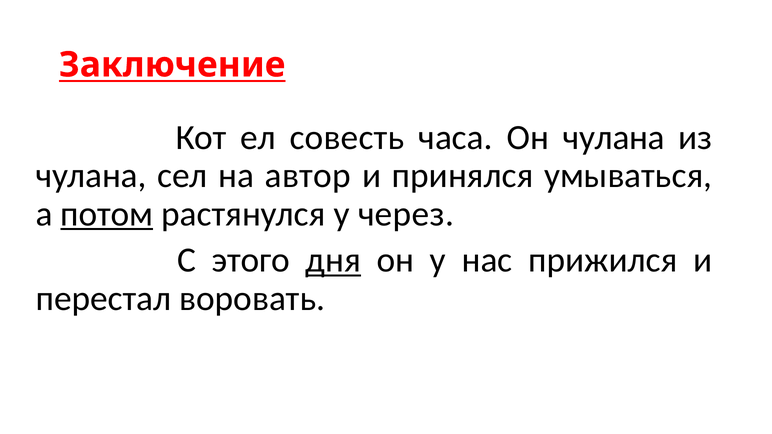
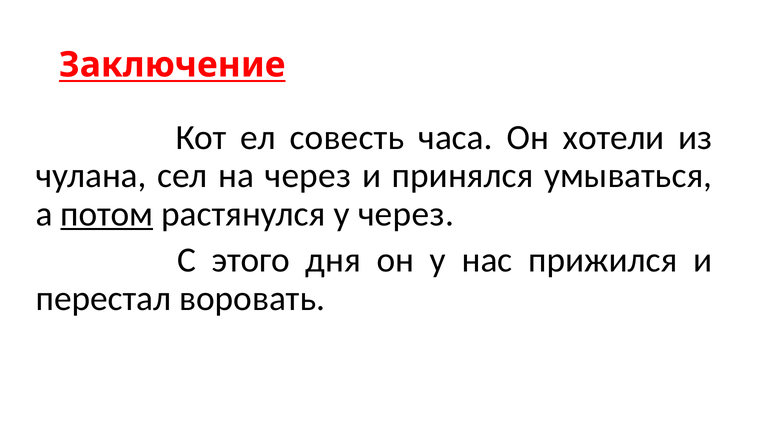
Он чулана: чулана -> хотели
на автор: автор -> через
дня underline: present -> none
